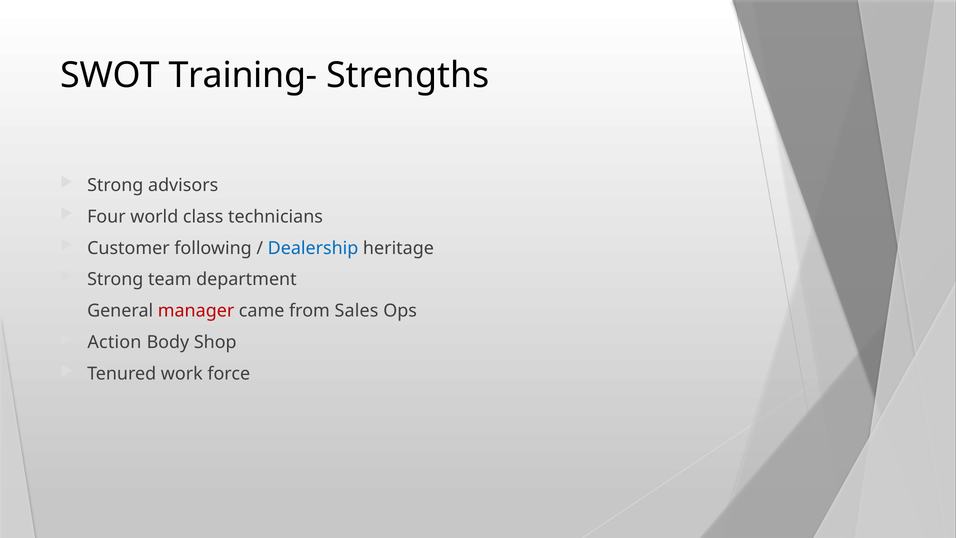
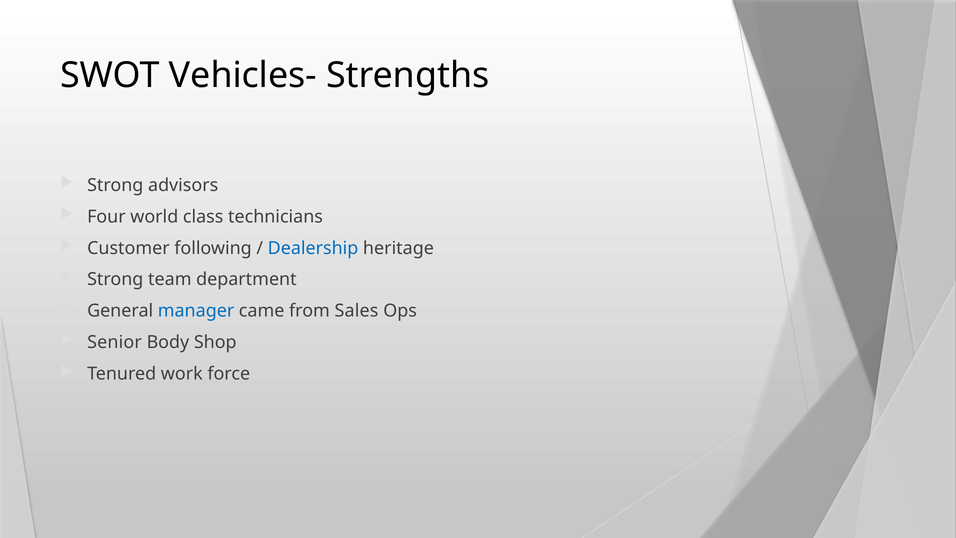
Training-: Training- -> Vehicles-
manager colour: red -> blue
Action: Action -> Senior
